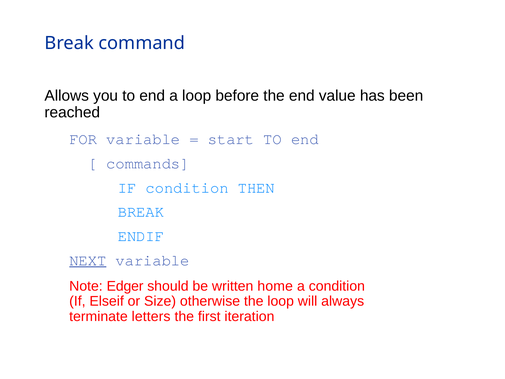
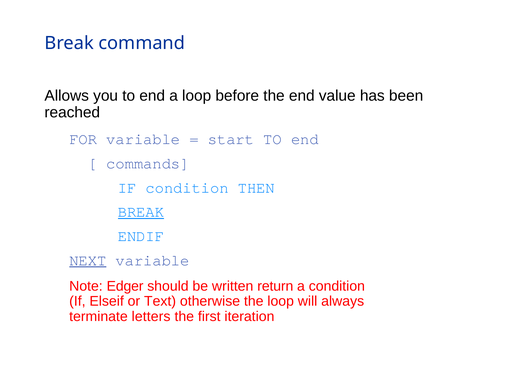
BREAK at (141, 212) underline: none -> present
home: home -> return
Size: Size -> Text
